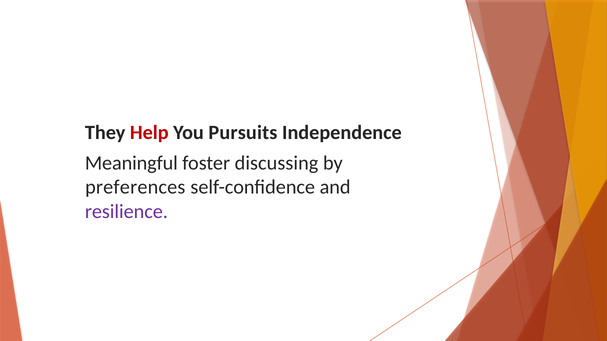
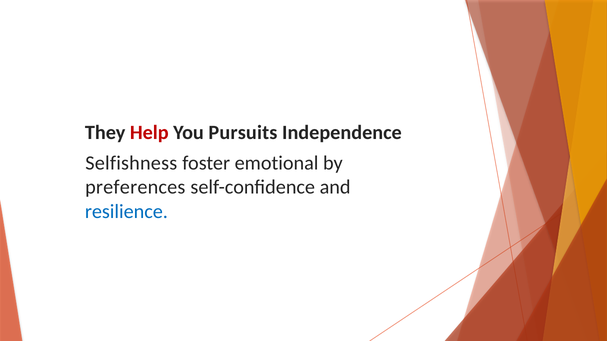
Meaningful: Meaningful -> Selfishness
discussing: discussing -> emotional
resilience colour: purple -> blue
